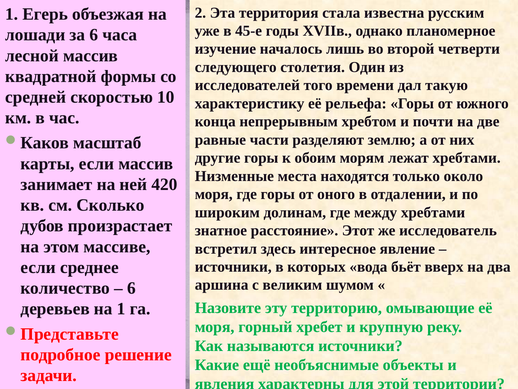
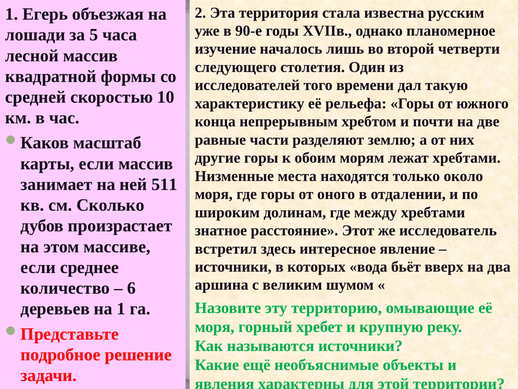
45-е: 45-е -> 90-е
за 6: 6 -> 5
420: 420 -> 511
